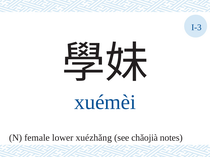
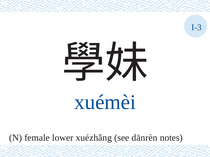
chǎojià: chǎojià -> dānrèn
